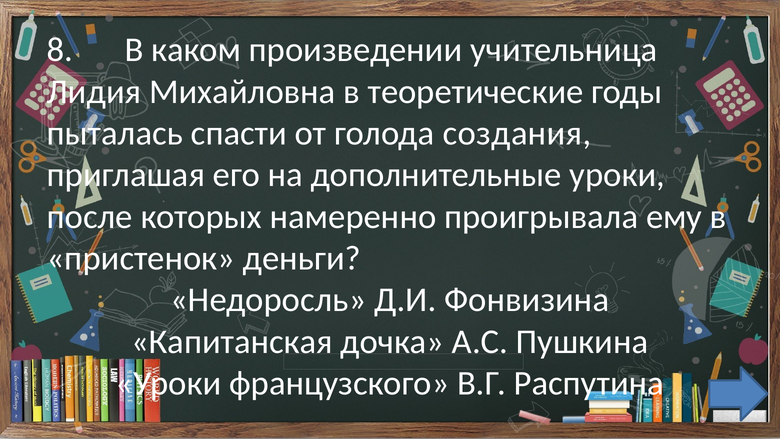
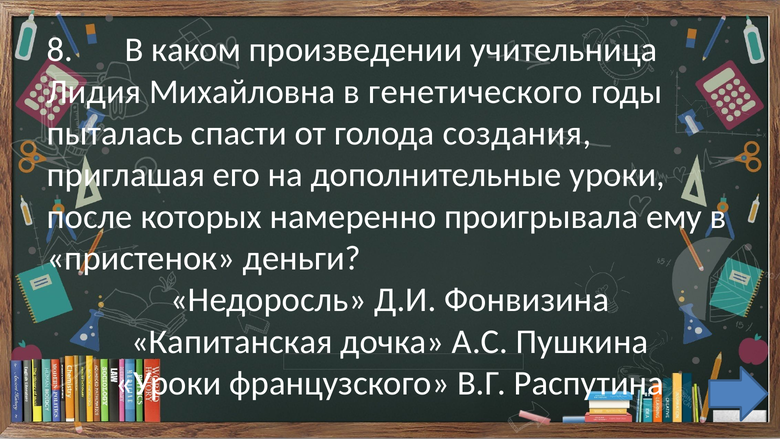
теоретические: теоретические -> генетического
